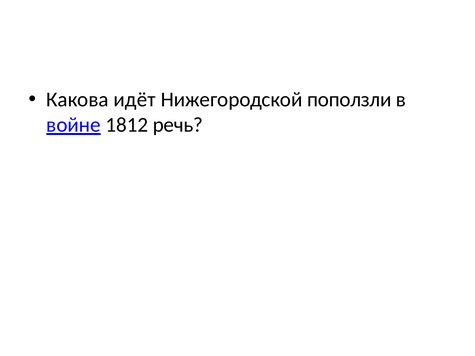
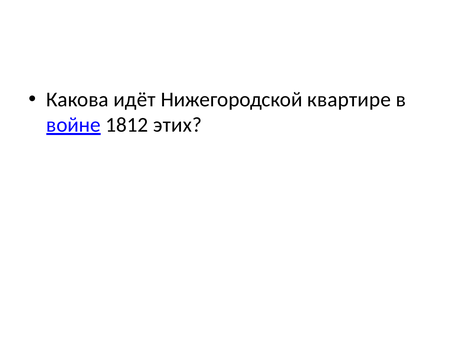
поползли: поползли -> квартире
речь: речь -> этих
